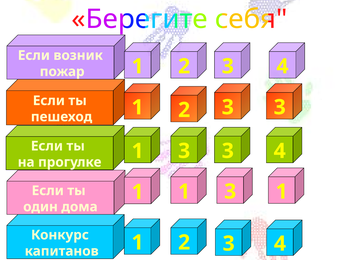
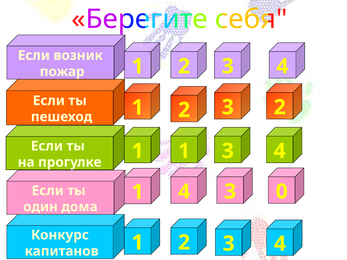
2 3 3: 3 -> 2
3 at (184, 151): 3 -> 1
1 at (184, 192): 1 -> 4
1 at (282, 192): 1 -> 0
